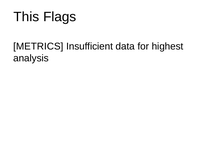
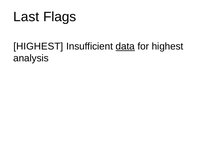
This: This -> Last
METRICS at (38, 46): METRICS -> HIGHEST
data underline: none -> present
